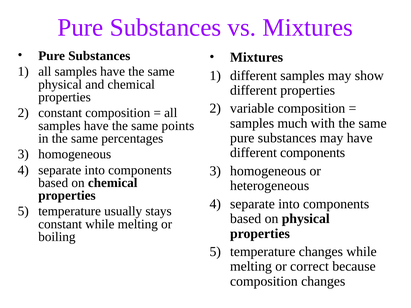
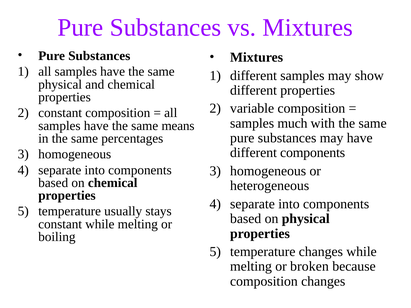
points: points -> means
correct: correct -> broken
